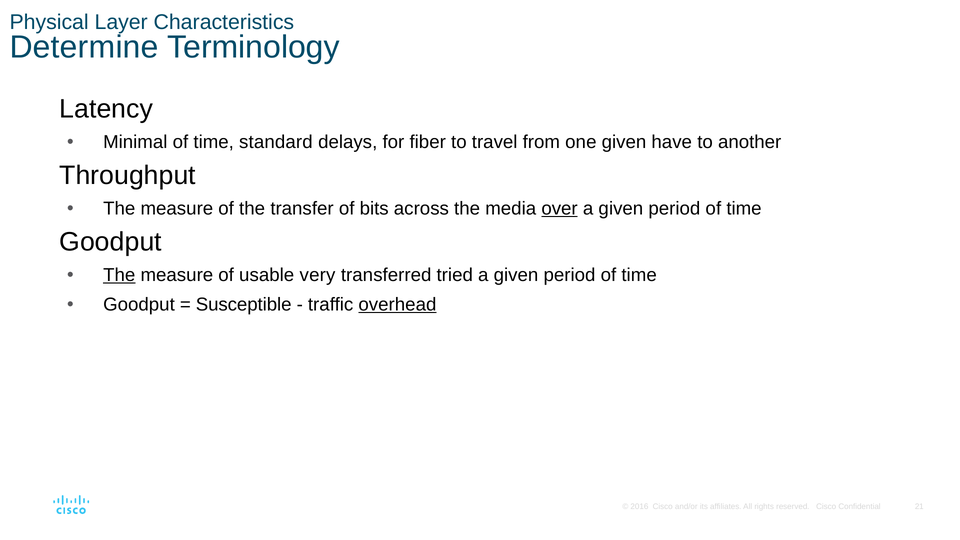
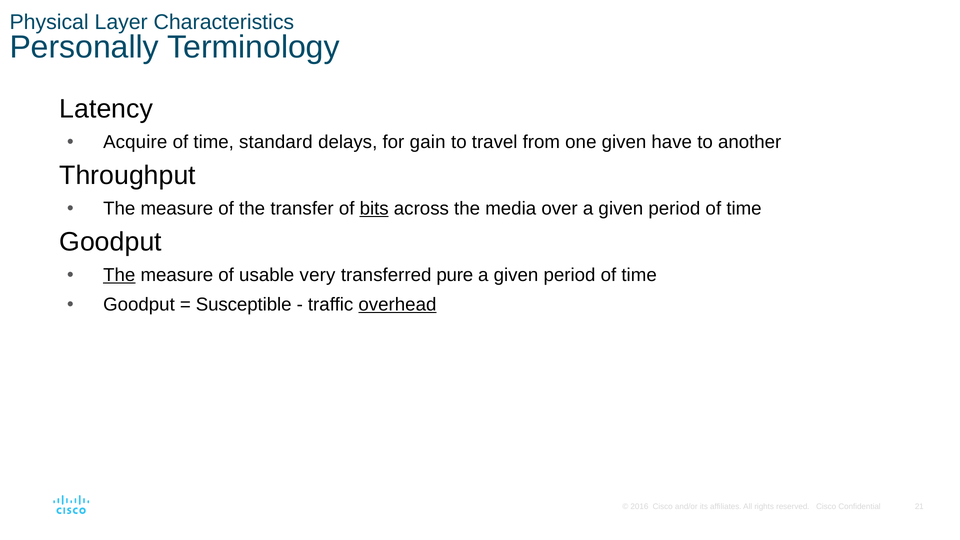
Determine: Determine -> Personally
Minimal: Minimal -> Acquire
fiber: fiber -> gain
bits underline: none -> present
over underline: present -> none
tried: tried -> pure
